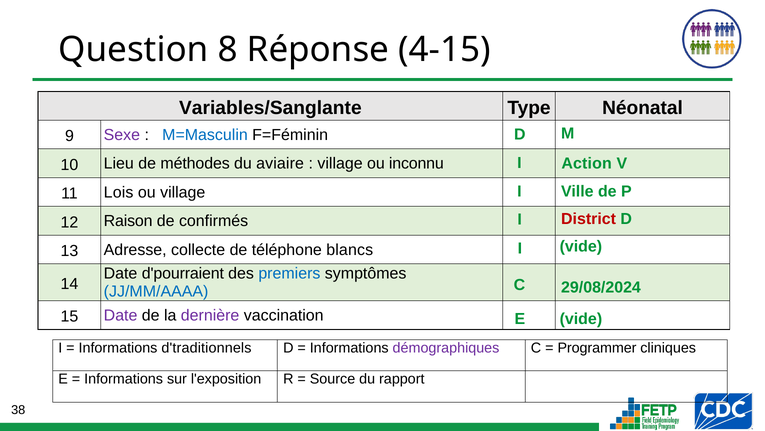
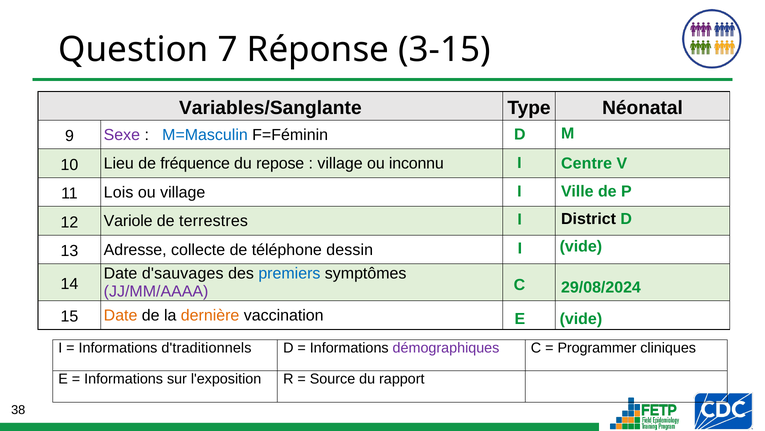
8: 8 -> 7
4-15: 4-15 -> 3-15
Action: Action -> Centre
méthodes: méthodes -> fréquence
aviaire: aviaire -> repose
District colour: red -> black
Raison: Raison -> Variole
confirmés: confirmés -> terrestres
blancs: blancs -> dessin
d'pourraient: d'pourraient -> d'sauvages
JJ/MM/AAAA colour: blue -> purple
Date at (121, 315) colour: purple -> orange
dernière colour: purple -> orange
